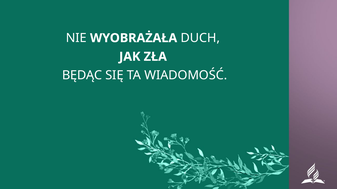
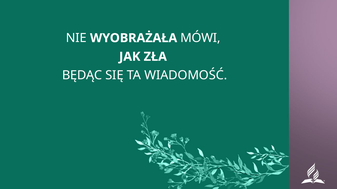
DUCH: DUCH -> MÓWI
